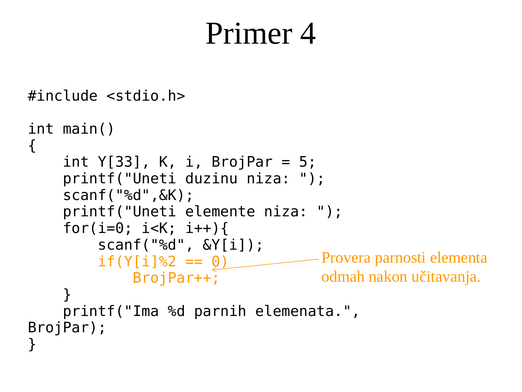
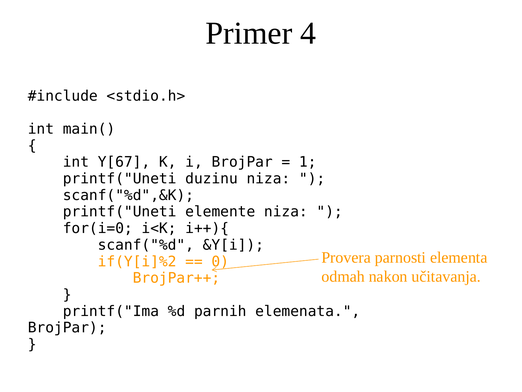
Y[33: Y[33 -> Y[67
5: 5 -> 1
